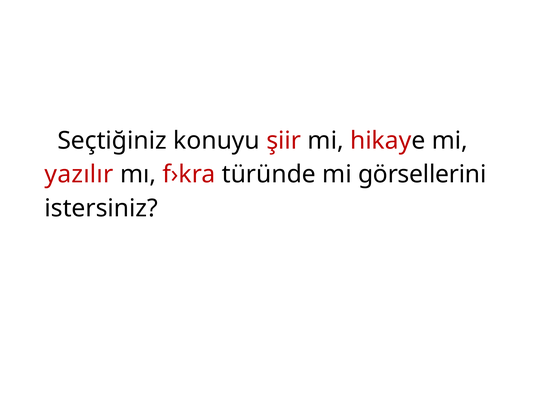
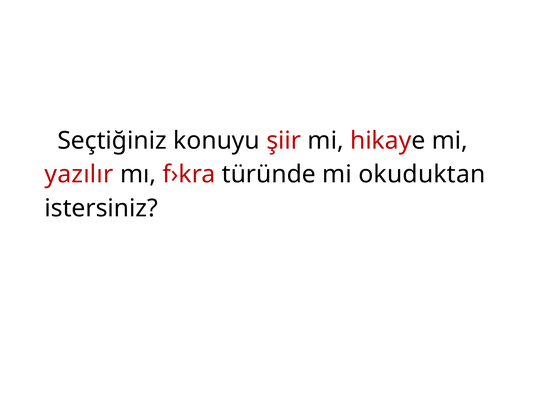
görsellerini: görsellerini -> okuduktan
